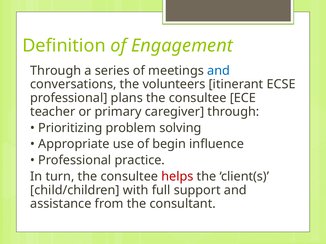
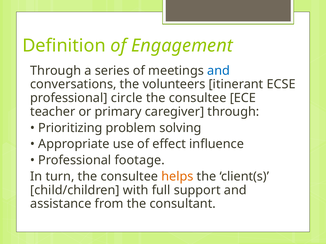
plans: plans -> circle
begin: begin -> effect
practice: practice -> footage
helps colour: red -> orange
